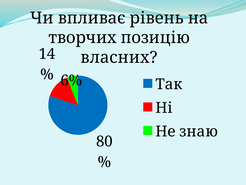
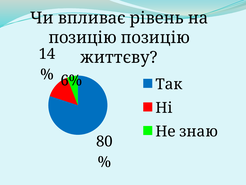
творчих at (82, 38): творчих -> позицію
власних: власних -> життєву
